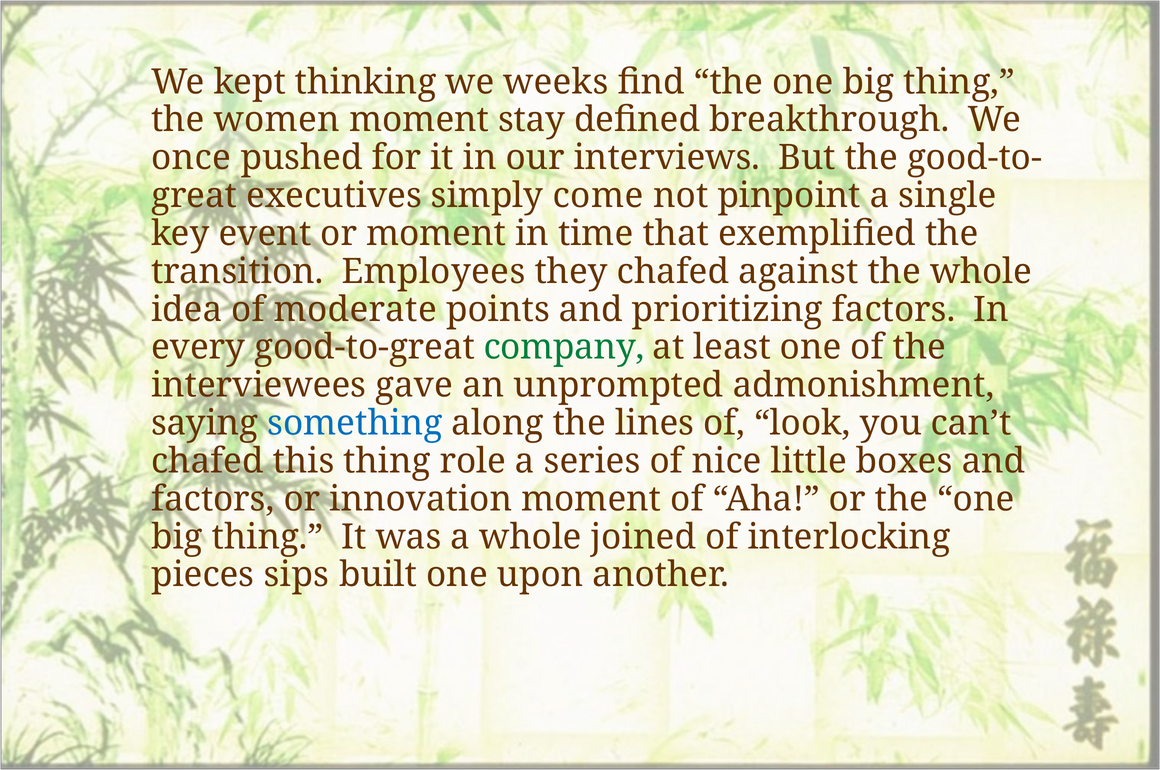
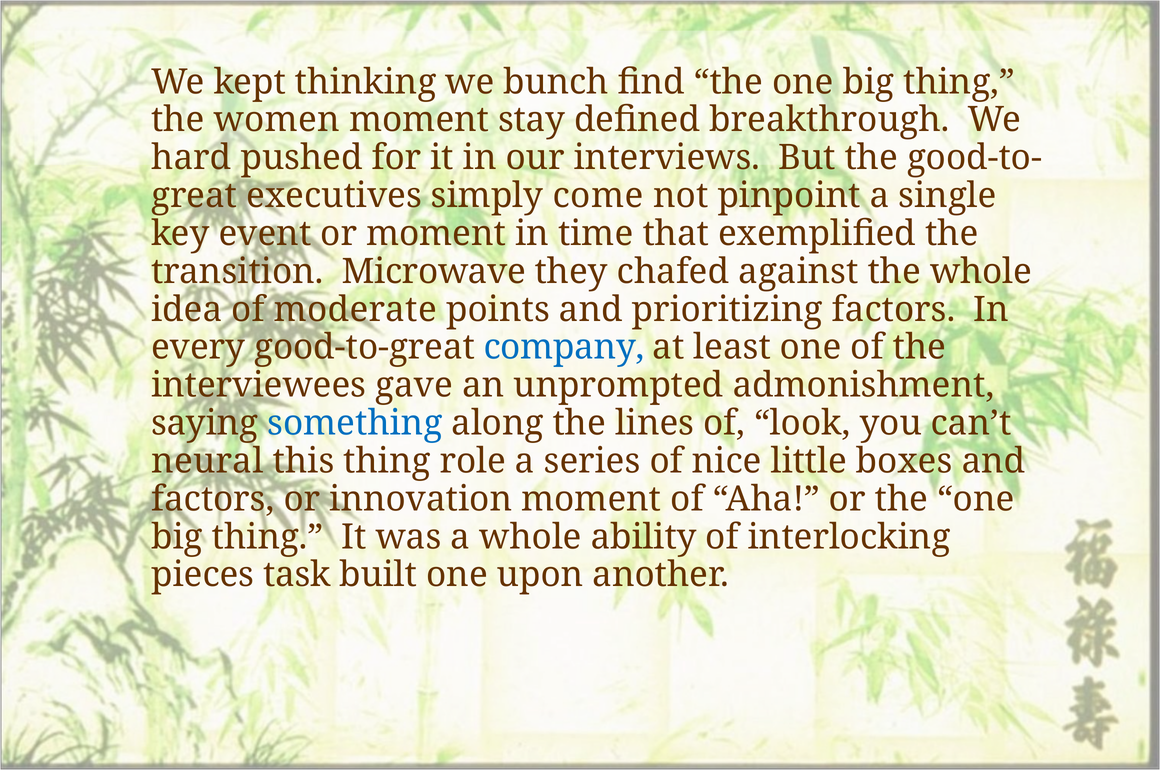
weeks: weeks -> bunch
once: once -> hard
Employees: Employees -> Microwave
company colour: green -> blue
chafed at (207, 461): chafed -> neural
joined: joined -> ability
sips: sips -> task
